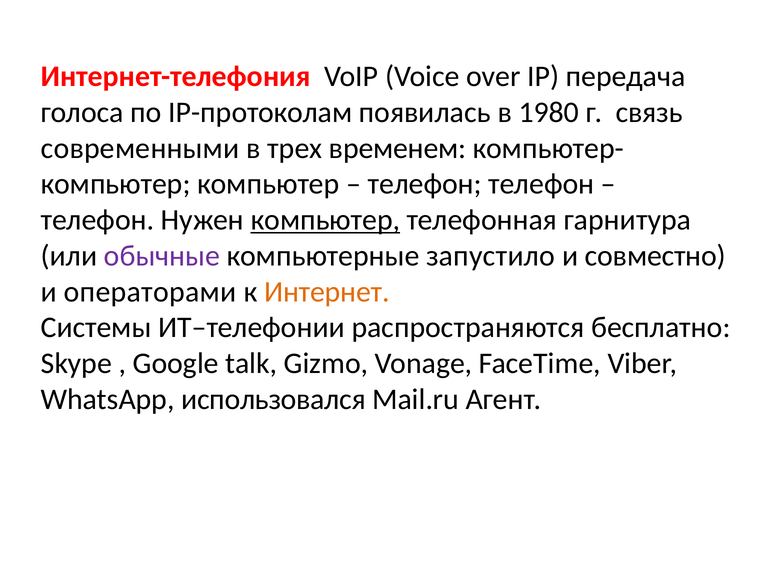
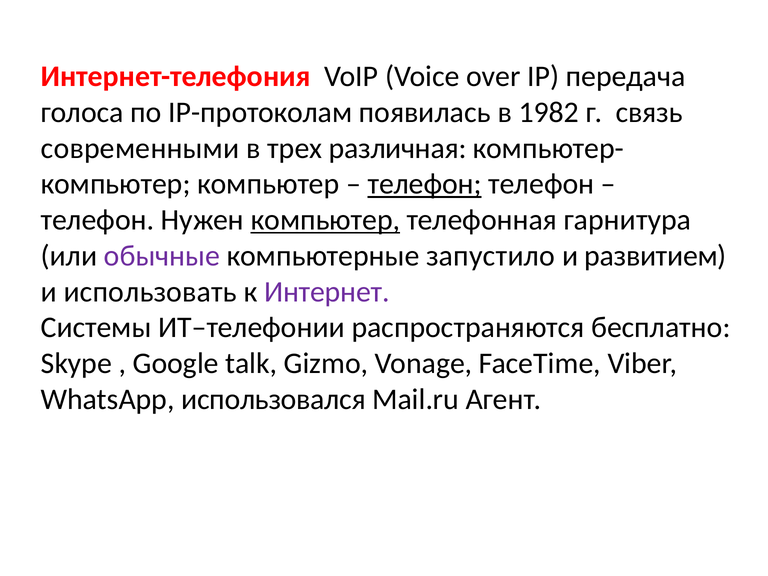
1980: 1980 -> 1982
временем: временем -> различная
телефон at (425, 184) underline: none -> present
совместно: совместно -> развитием
операторами: операторами -> использовать
Интернет colour: orange -> purple
